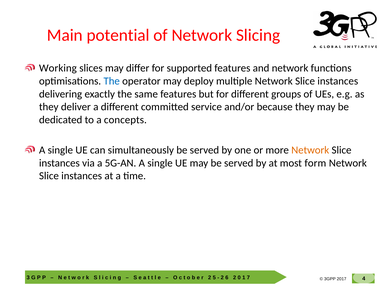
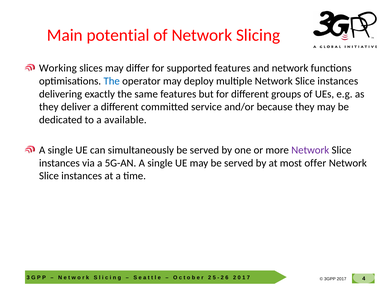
concepts: concepts -> available
Network at (310, 150) colour: orange -> purple
form: form -> offer
